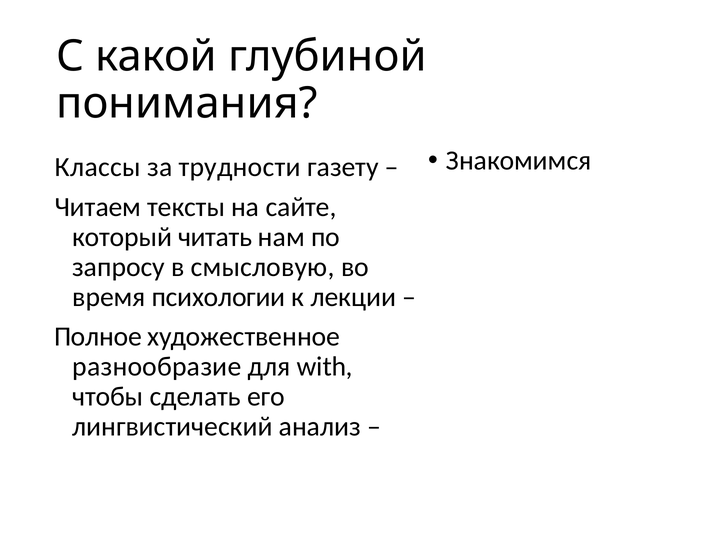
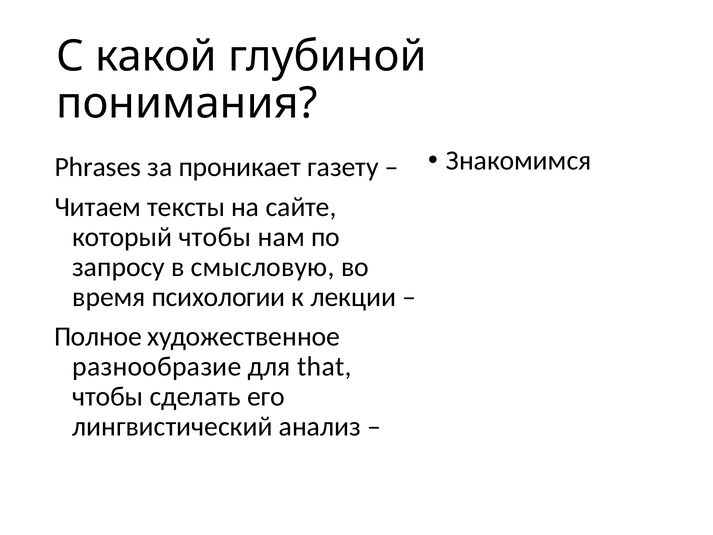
Классы: Классы -> Phrases
трудности: трудности -> проникает
который читать: читать -> чтобы
with: with -> that
